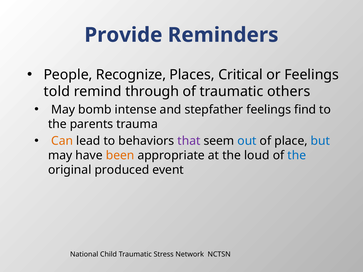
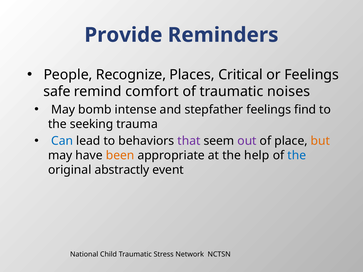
told: told -> safe
through: through -> comfort
others: others -> noises
parents: parents -> seeking
Can colour: orange -> blue
out colour: blue -> purple
but colour: blue -> orange
loud: loud -> help
produced: produced -> abstractly
